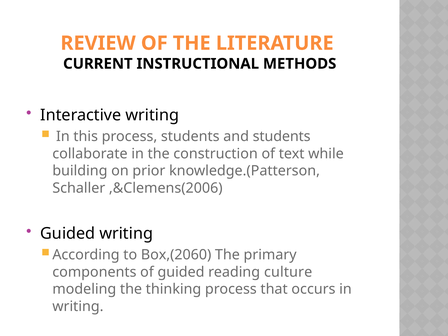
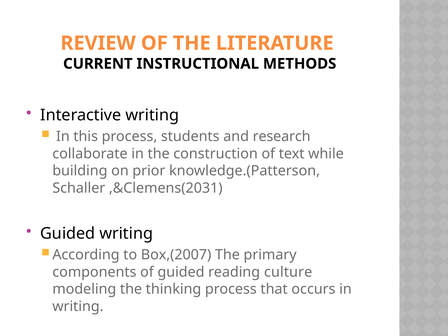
and students: students -> research
,&Clemens(2006: ,&Clemens(2006 -> ,&Clemens(2031
Box,(2060: Box,(2060 -> Box,(2007
